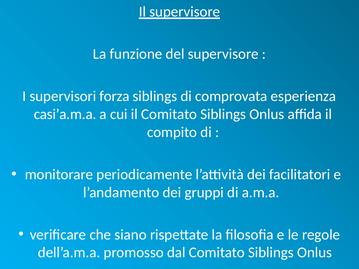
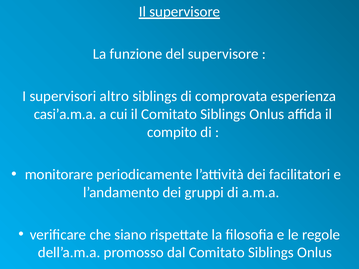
forza: forza -> altro
